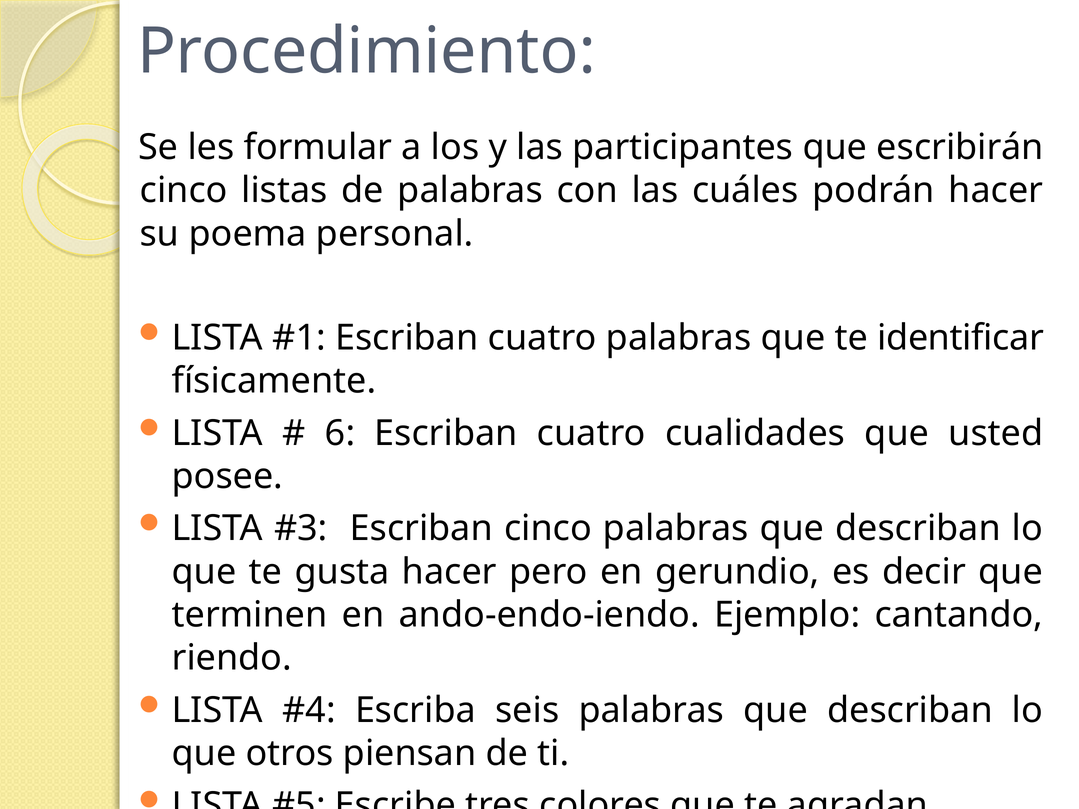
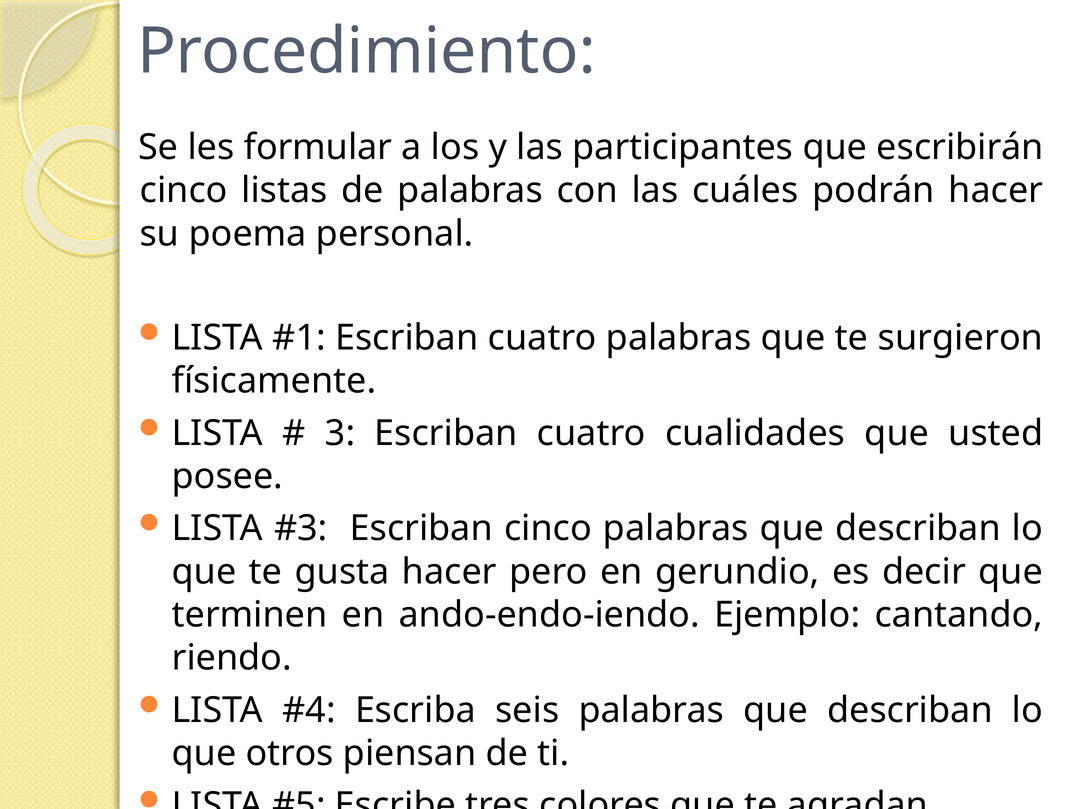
identificar: identificar -> surgieron
6: 6 -> 3
